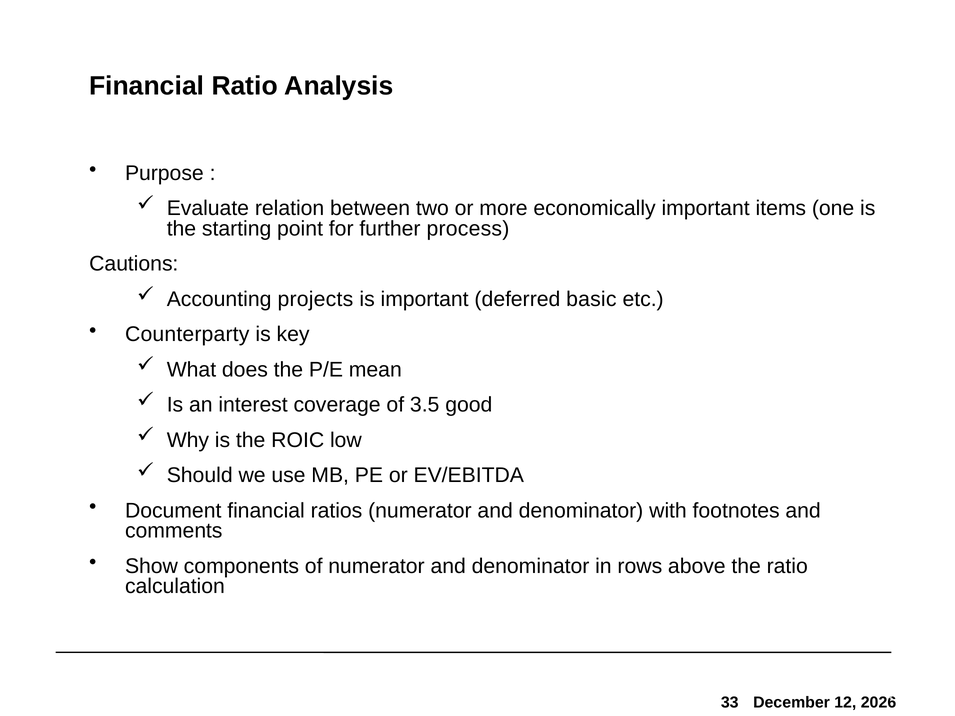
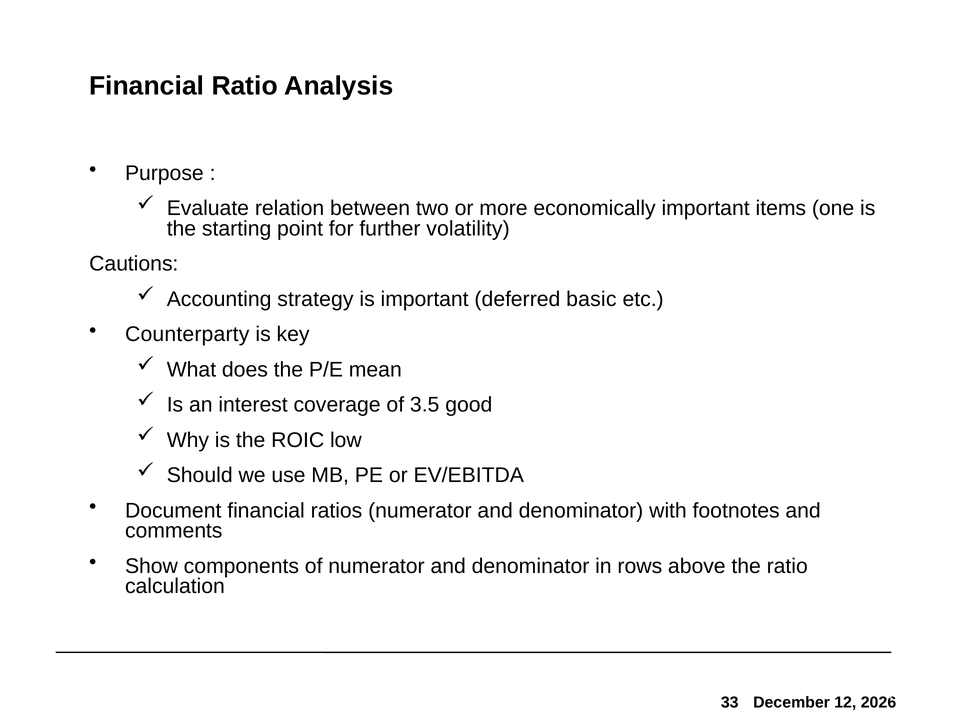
process: process -> volatility
projects: projects -> strategy
